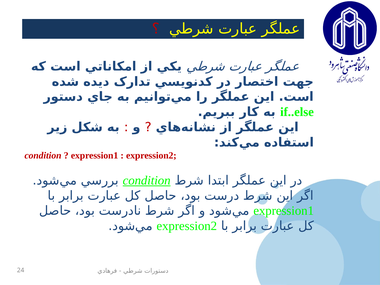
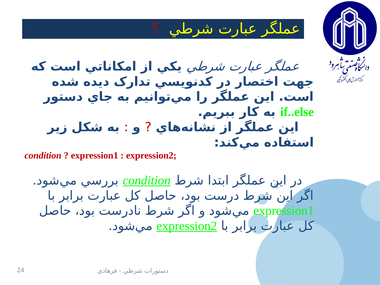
expression2 at (187, 226) underline: none -> present
